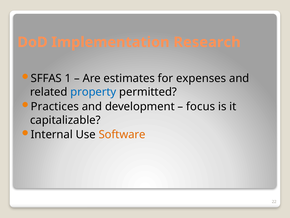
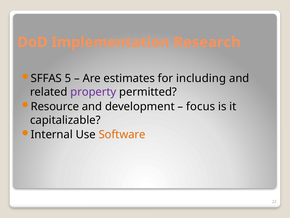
1: 1 -> 5
expenses: expenses -> including
property colour: blue -> purple
Practices: Practices -> Resource
